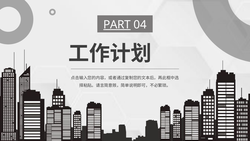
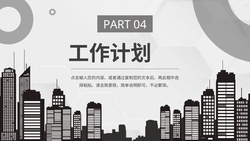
PART underline: present -> none
